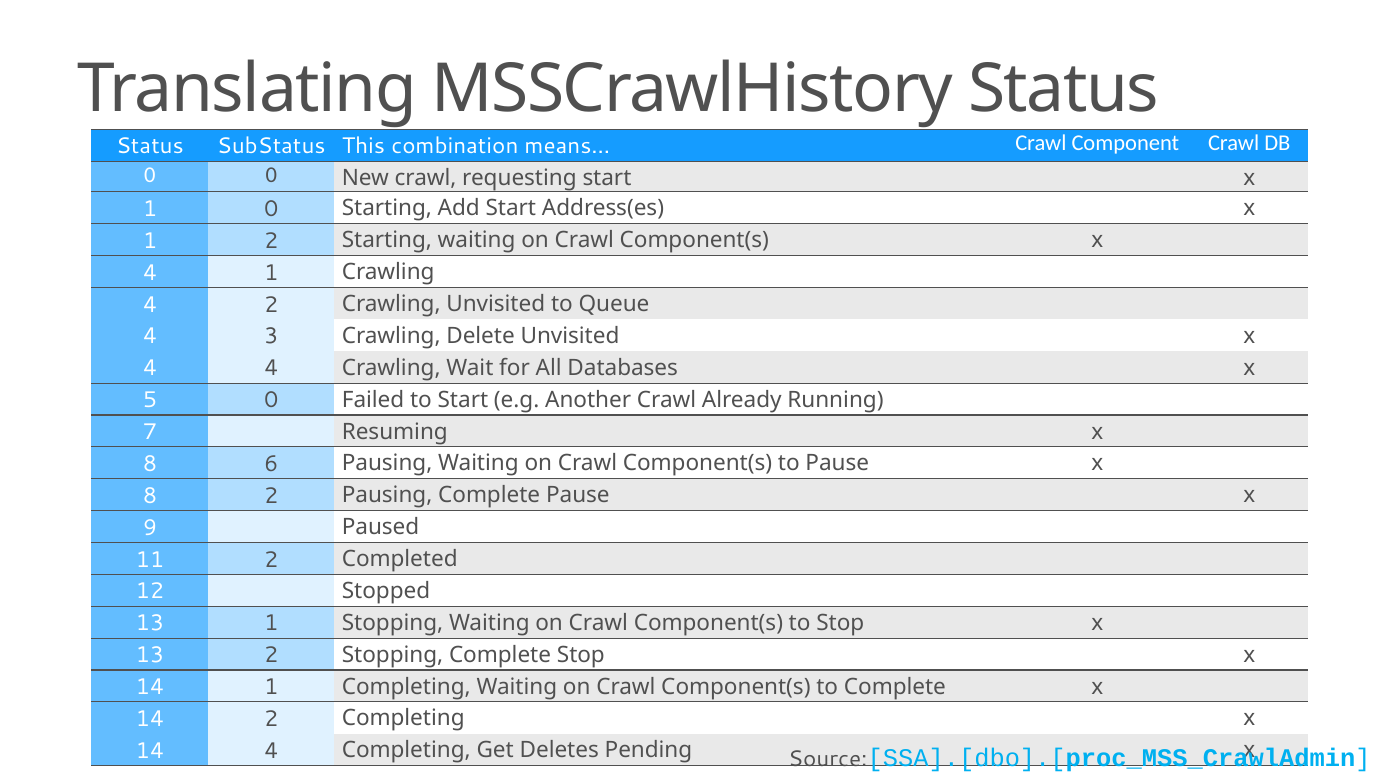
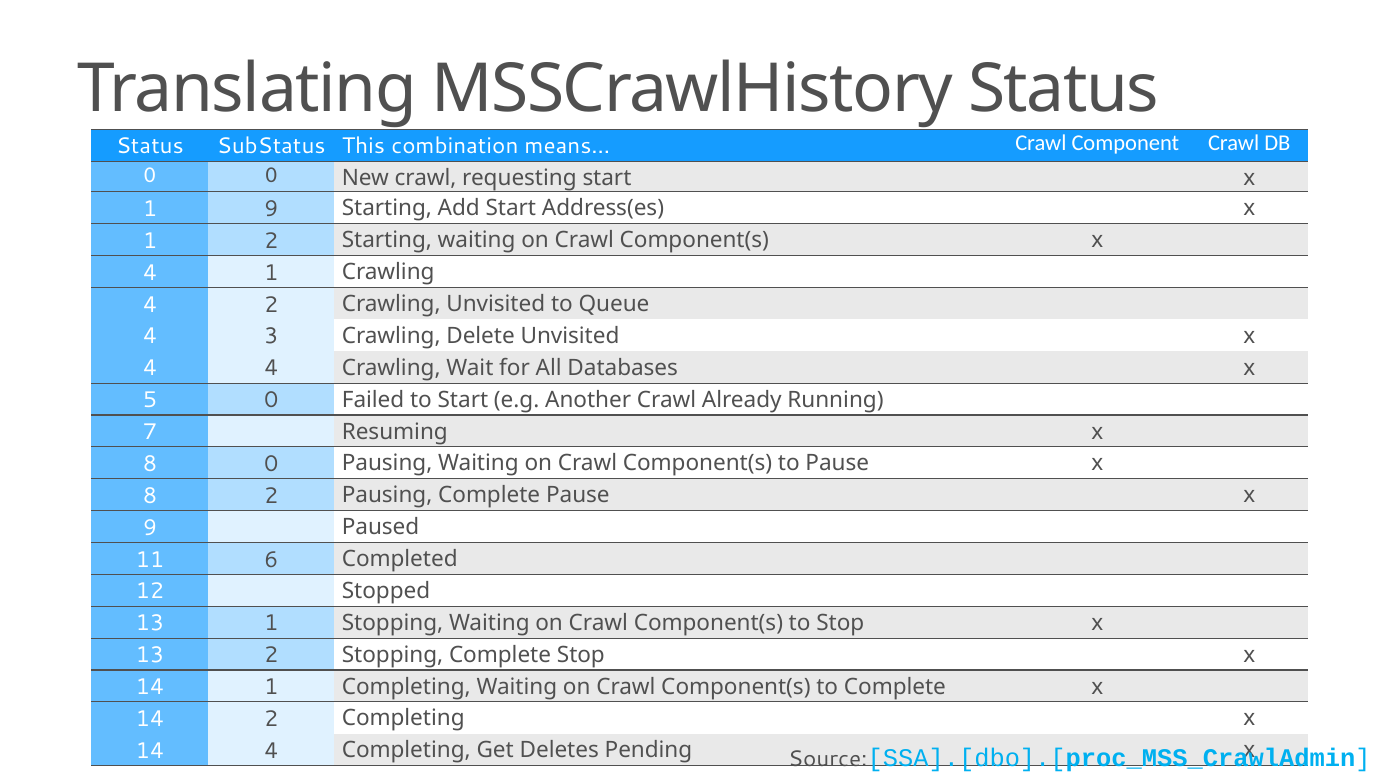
1 0: 0 -> 9
8 6: 6 -> 0
11 2: 2 -> 6
